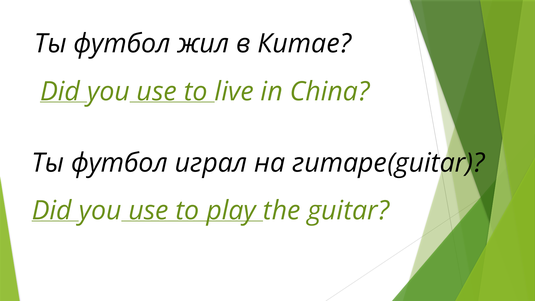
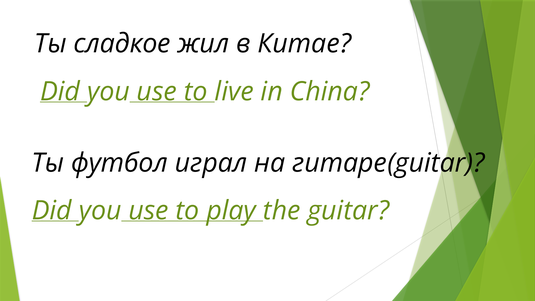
футбол at (122, 44): футбол -> сладкое
